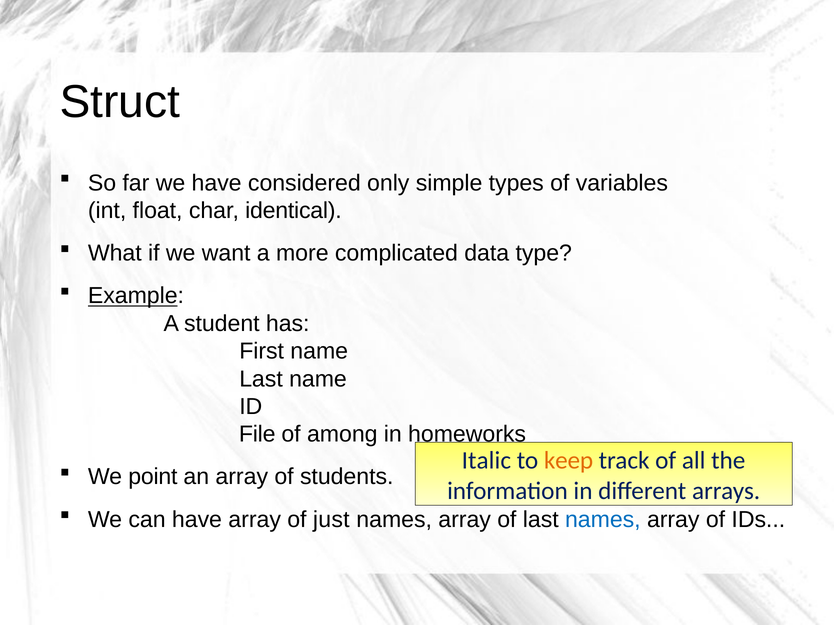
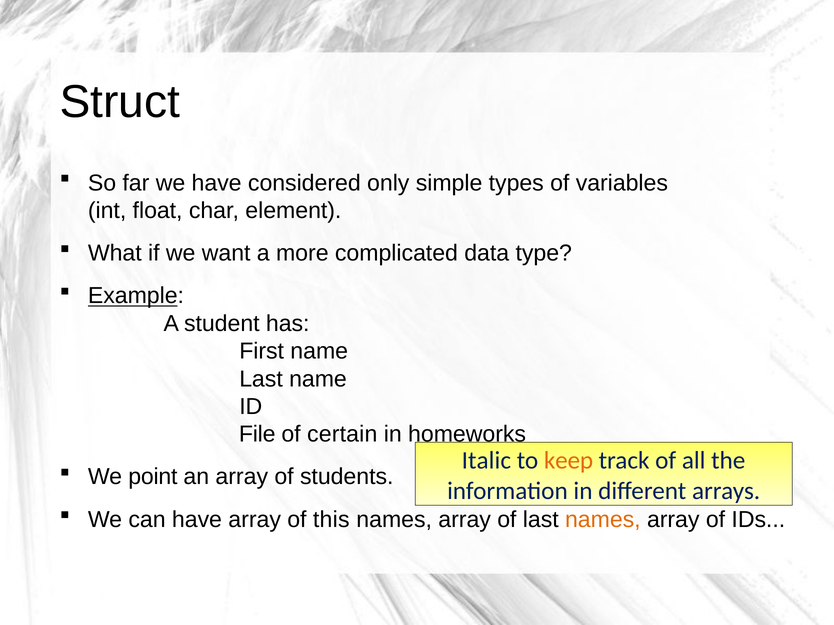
identical: identical -> element
among: among -> certain
just: just -> this
names at (603, 520) colour: blue -> orange
